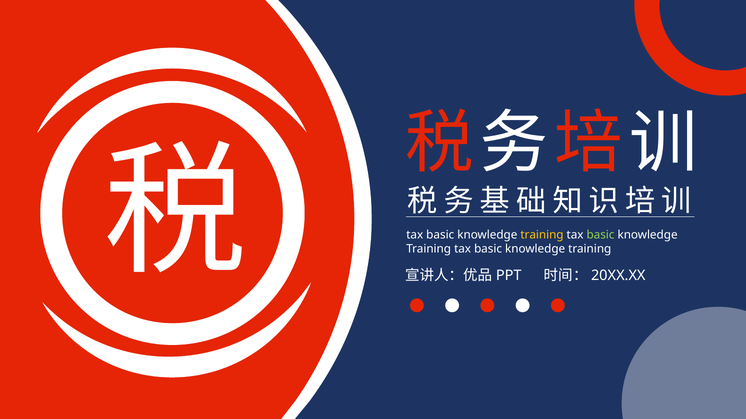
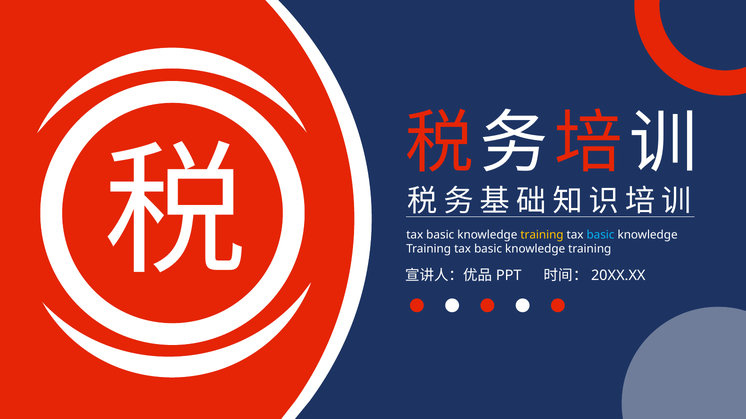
basic at (601, 235) colour: light green -> light blue
